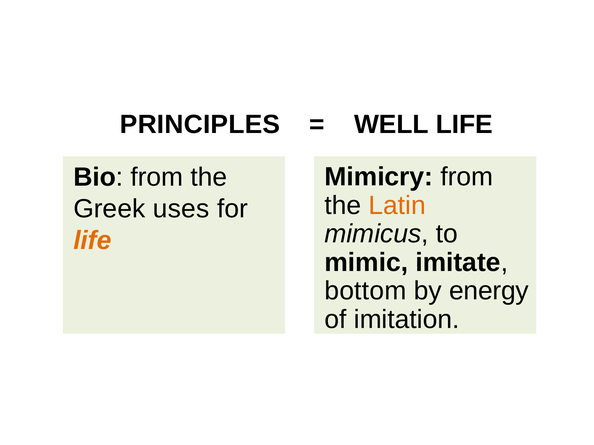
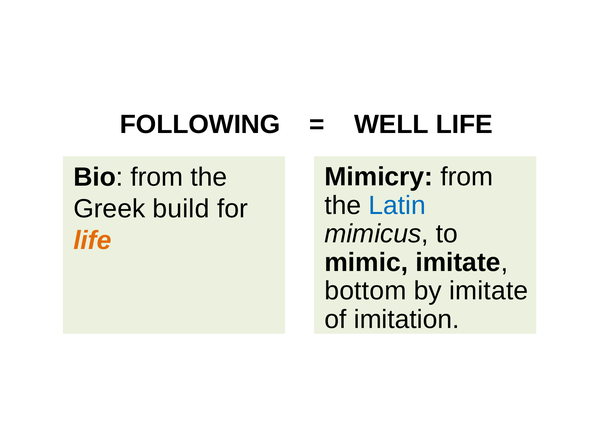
PRINCIPLES: PRINCIPLES -> FOLLOWING
Latin colour: orange -> blue
uses: uses -> build
by energy: energy -> imitate
